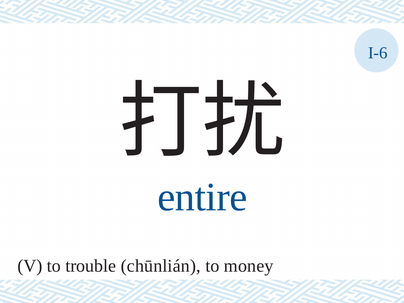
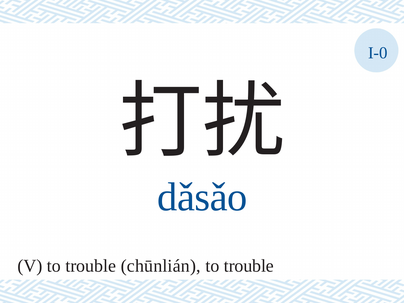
I-6: I-6 -> I-0
entire: entire -> dǎsǎo
money at (249, 266): money -> trouble
